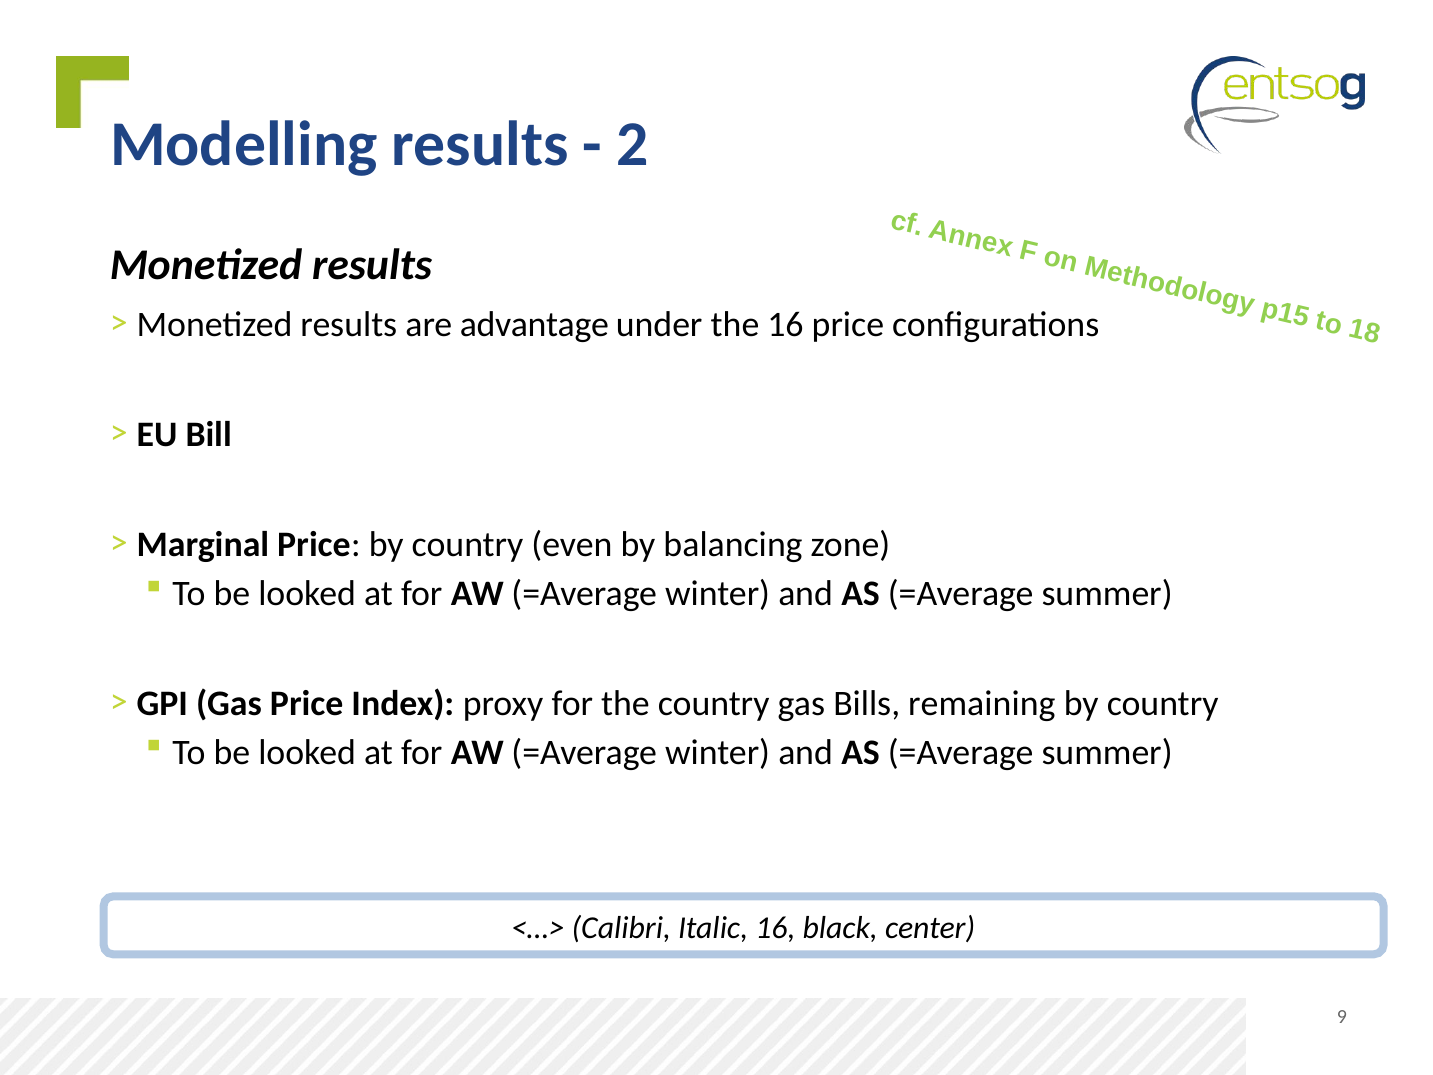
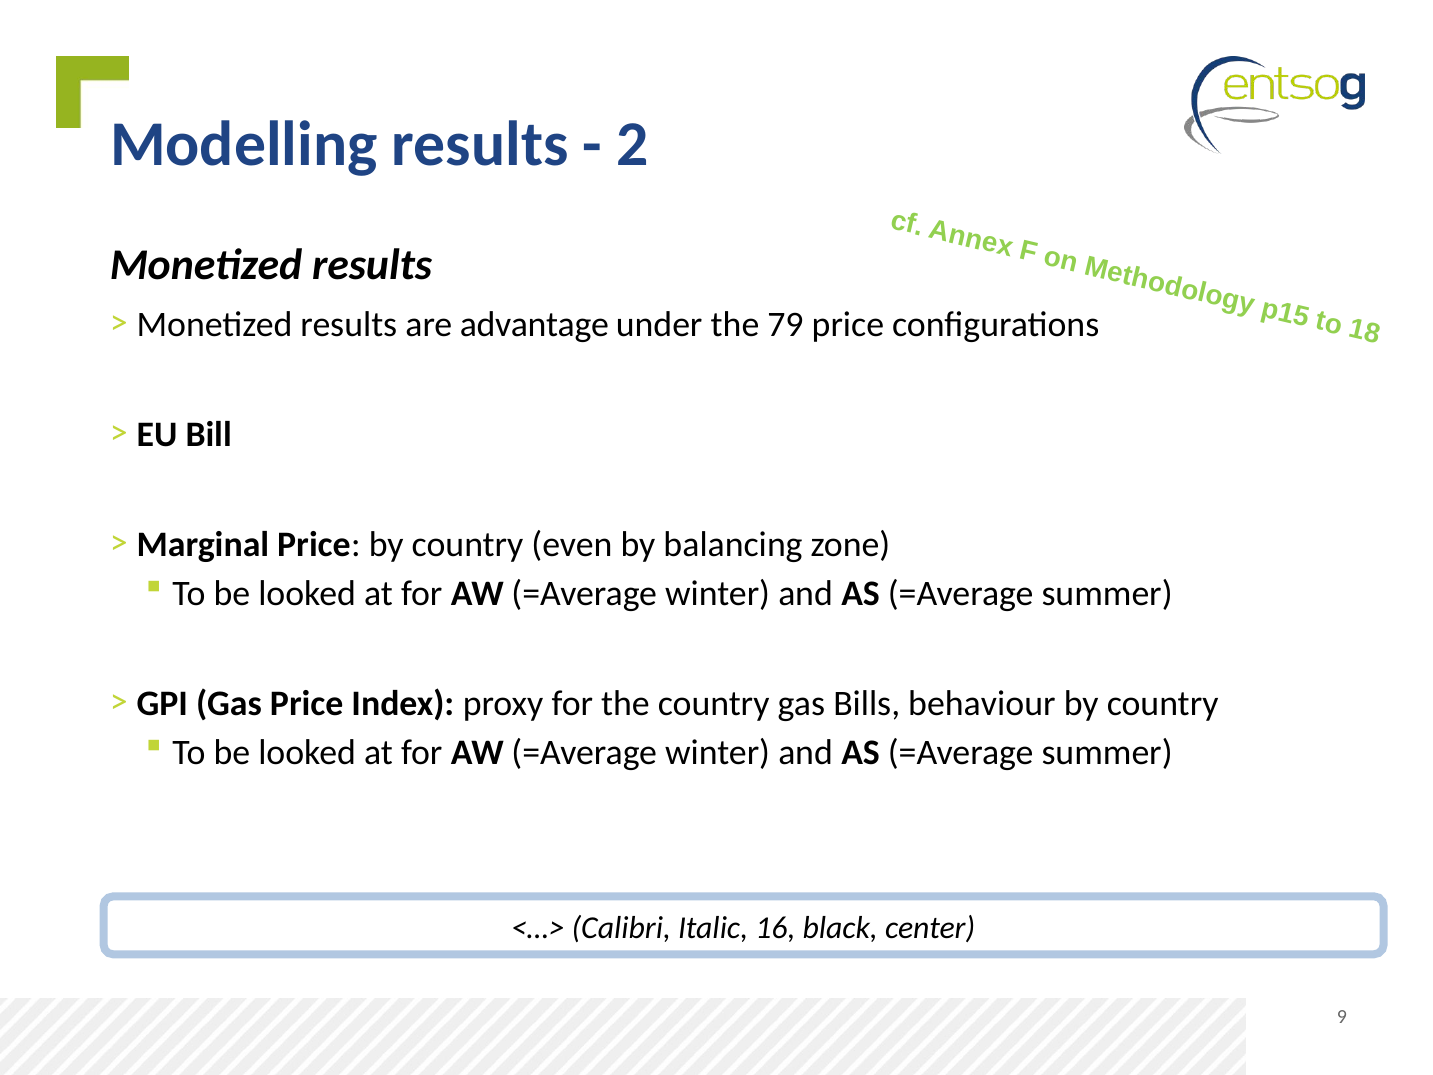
the 16: 16 -> 79
remaining: remaining -> behaviour
